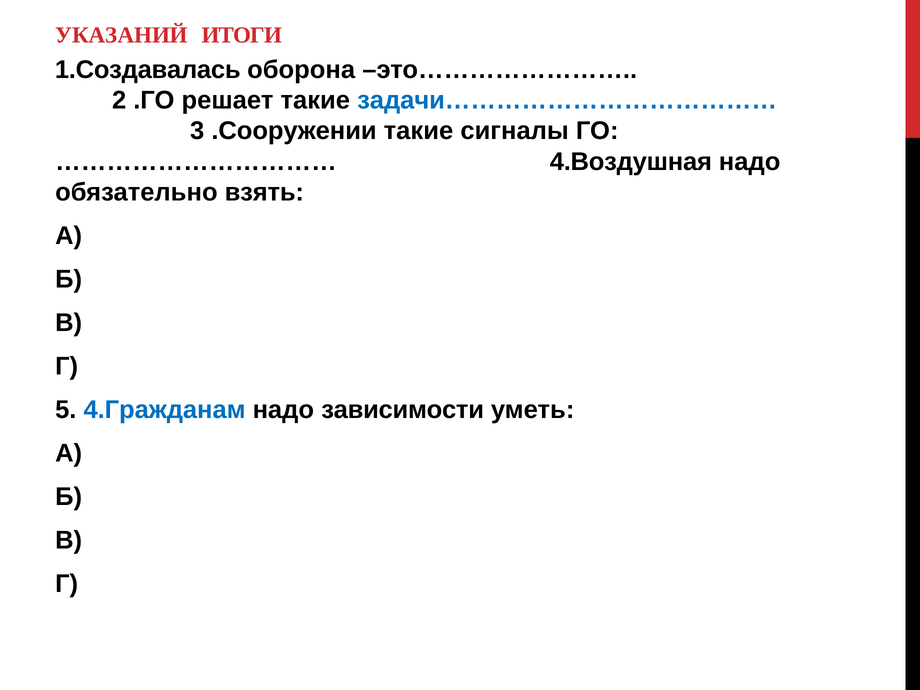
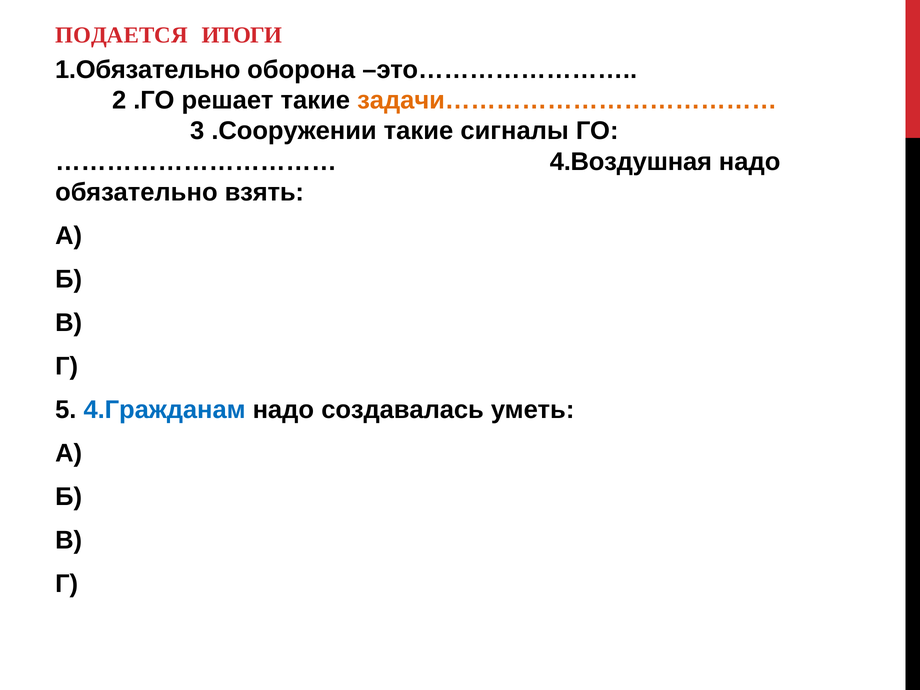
УКАЗАНИЙ: УКАЗАНИЙ -> ПОДАЕТСЯ
1.Создавалась: 1.Создавалась -> 1.Обязательно
задачи………………………………… colour: blue -> orange
зависимости: зависимости -> создавалась
